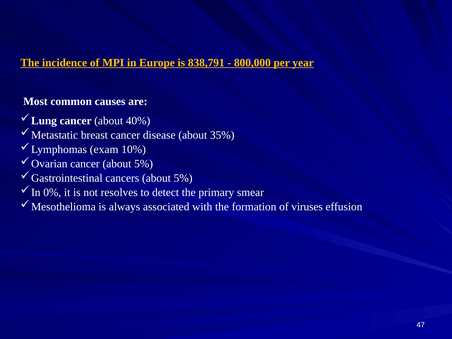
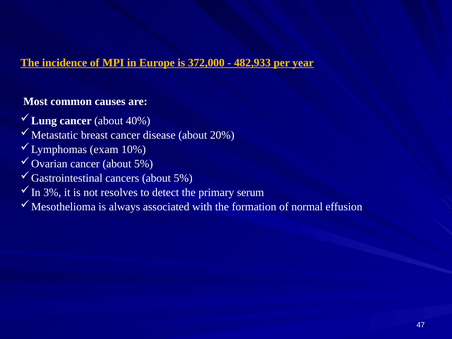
838,791: 838,791 -> 372,000
800,000: 800,000 -> 482,933
35%: 35% -> 20%
0%: 0% -> 3%
smear: smear -> serum
viruses: viruses -> normal
